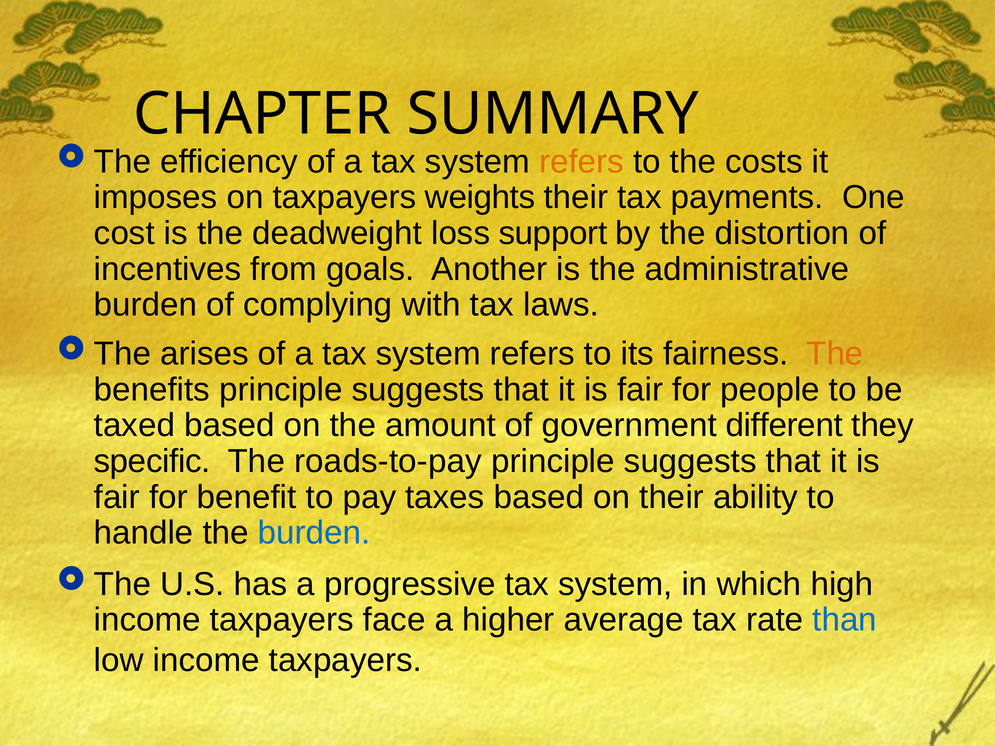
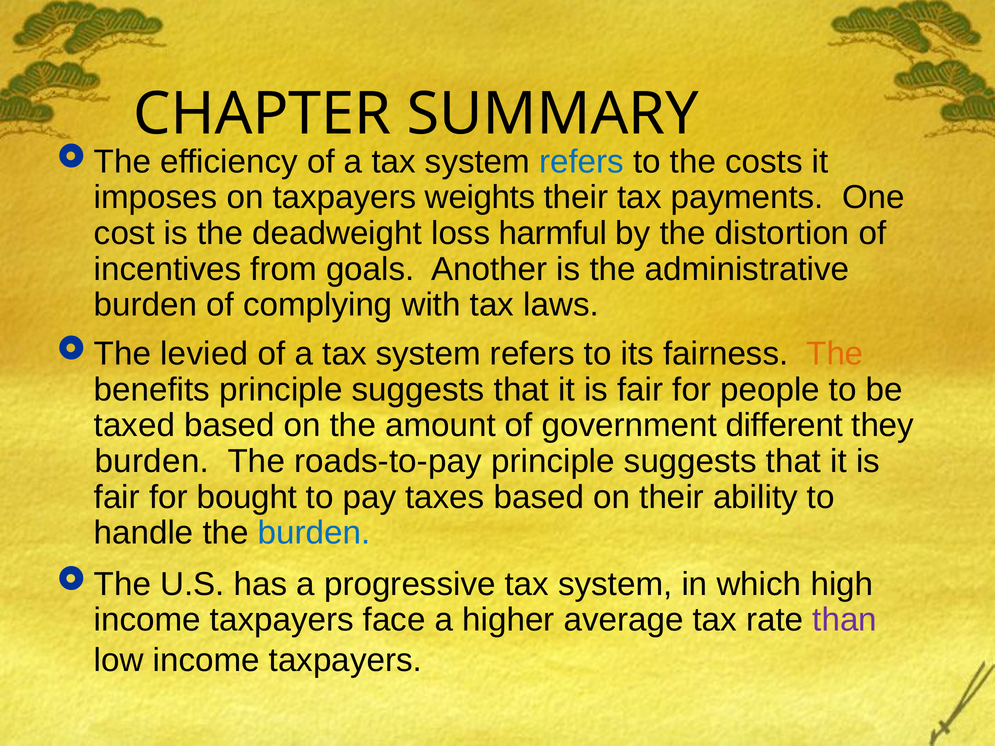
refers at (582, 162) colour: orange -> blue
support: support -> harmful
arises: arises -> levied
specific at (152, 461): specific -> burden
benefit: benefit -> bought
than colour: blue -> purple
